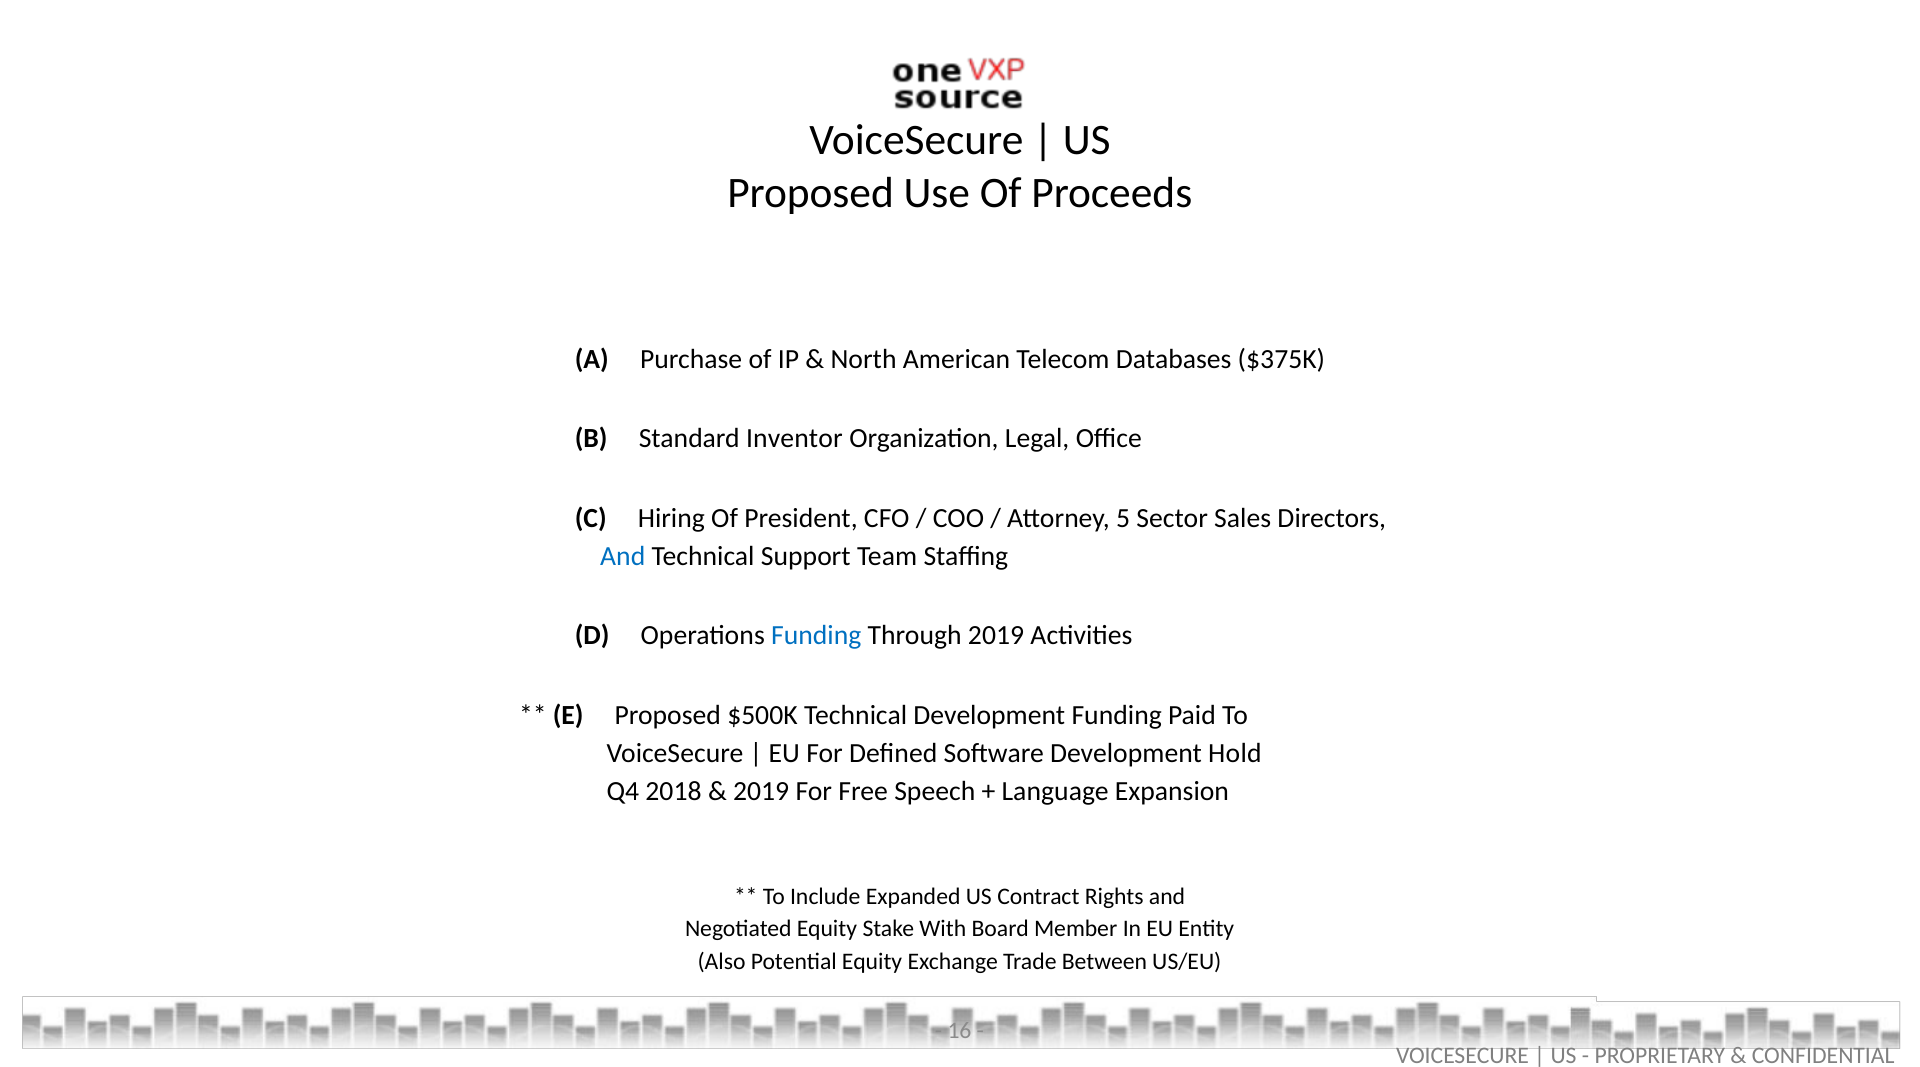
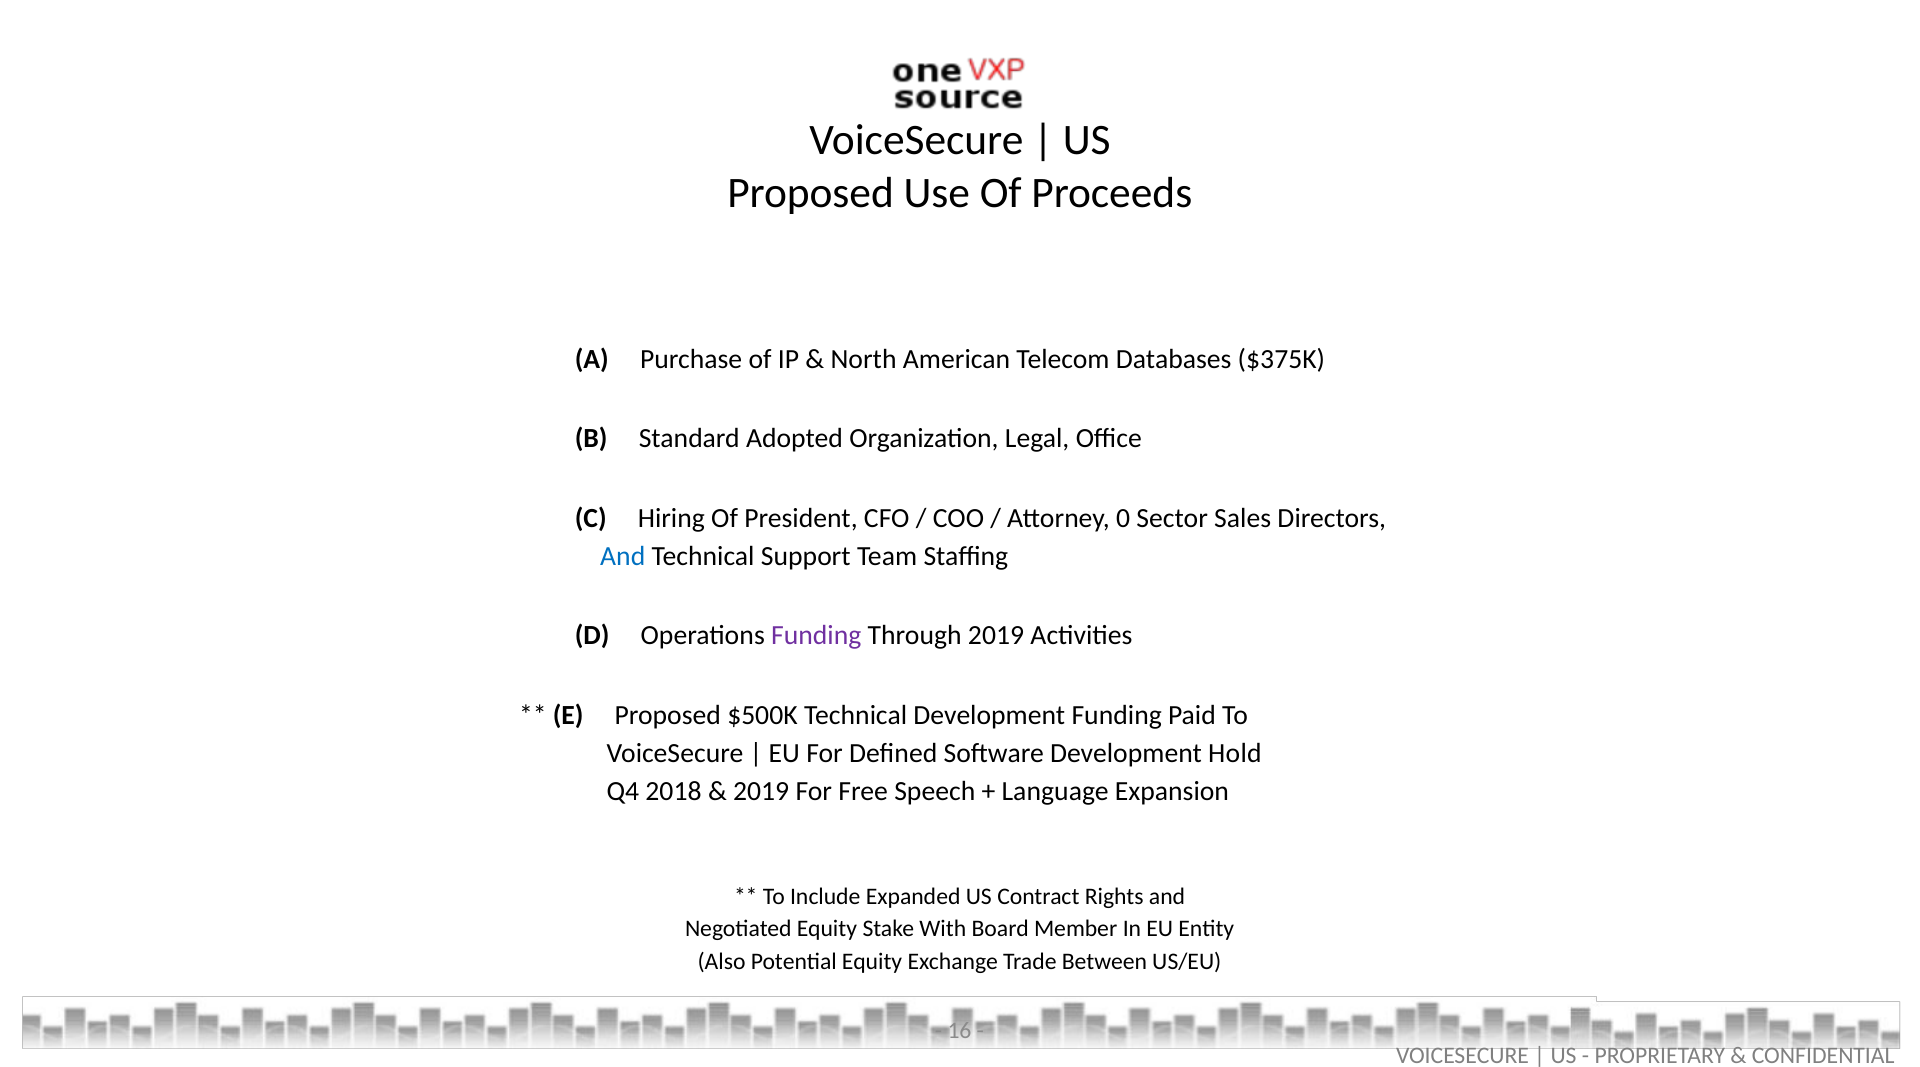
Inventor: Inventor -> Adopted
5: 5 -> 0
Funding at (816, 635) colour: blue -> purple
